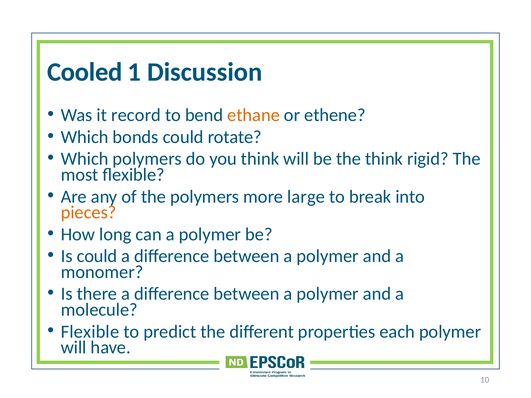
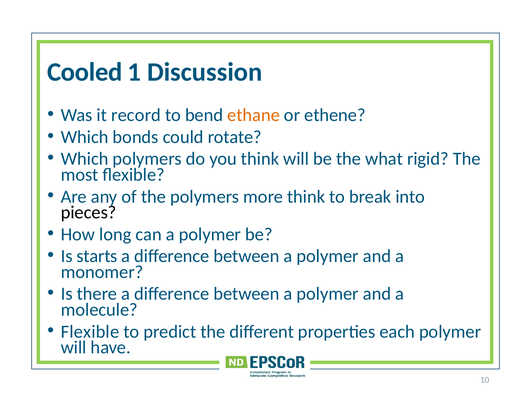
the think: think -> what
more large: large -> think
pieces colour: orange -> black
Is could: could -> starts
